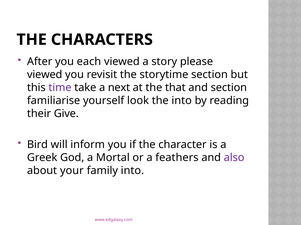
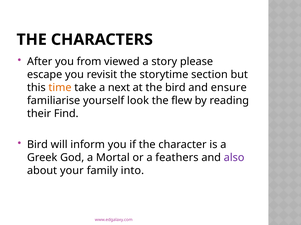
each: each -> from
viewed at (45, 75): viewed -> escape
time colour: purple -> orange
the that: that -> bird
and section: section -> ensure
the into: into -> flew
Give: Give -> Find
